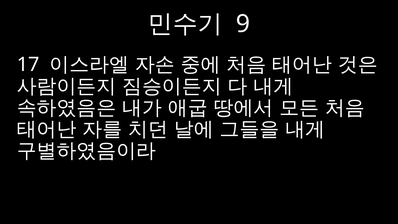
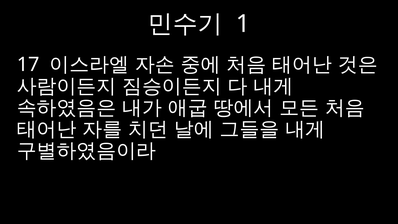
9: 9 -> 1
